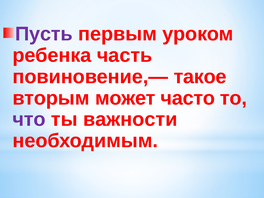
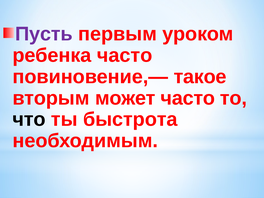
ребенка часть: часть -> часто
что colour: purple -> black
важности: важности -> быстрота
